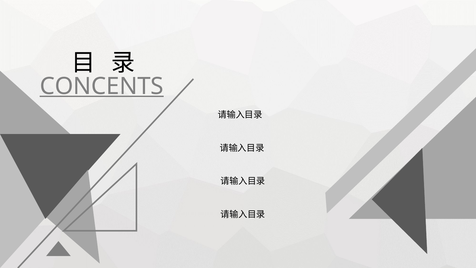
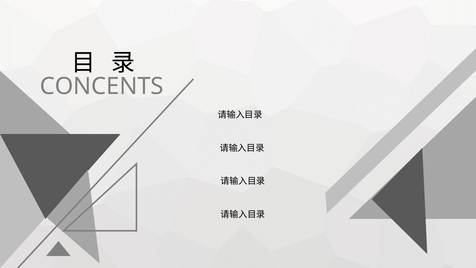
CONCENTS underline: present -> none
